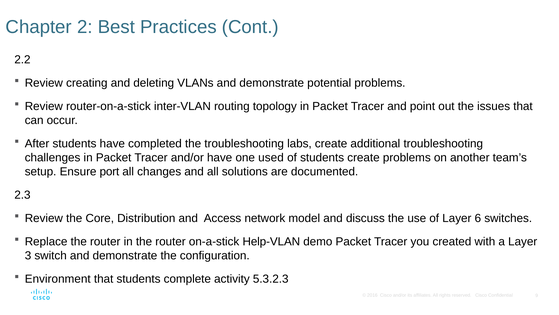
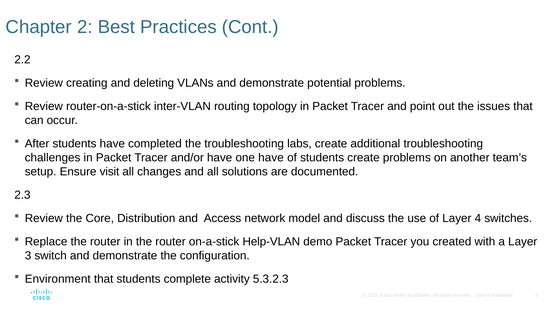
one used: used -> have
port: port -> visit
6: 6 -> 4
